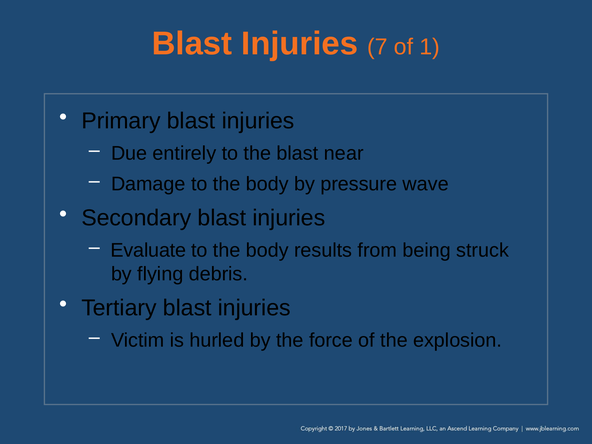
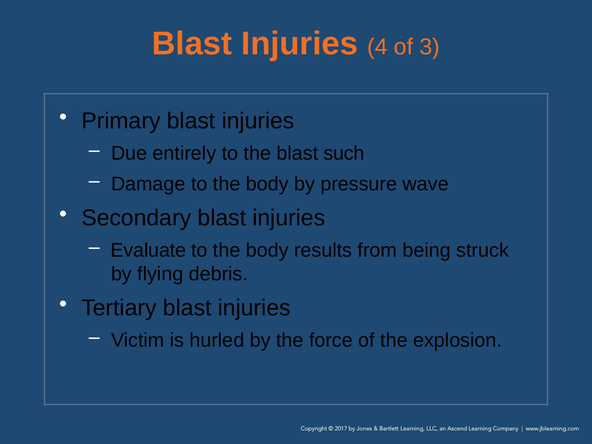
7: 7 -> 4
1: 1 -> 3
near: near -> such
